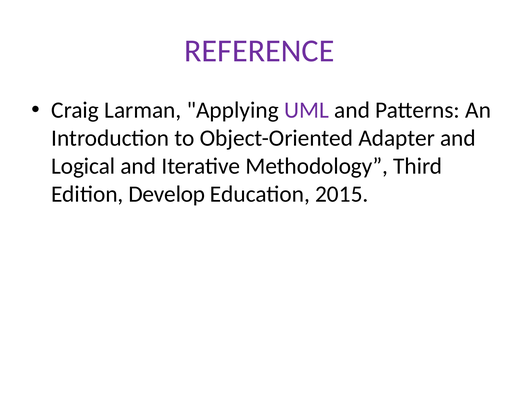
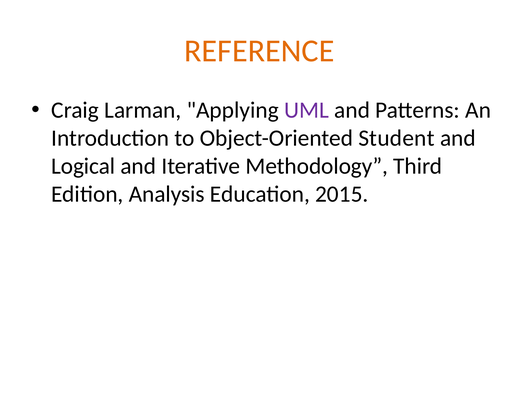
REFERENCE colour: purple -> orange
Adapter: Adapter -> Student
Develop: Develop -> Analysis
